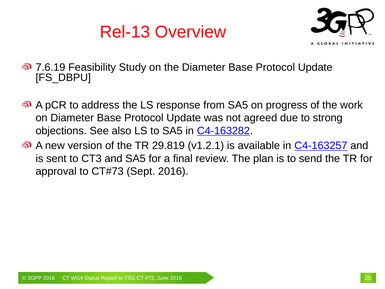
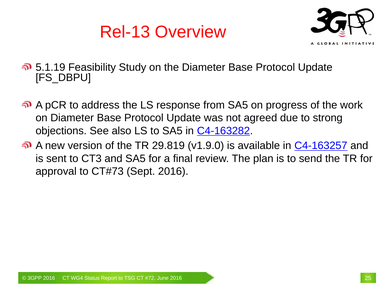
7.6.19: 7.6.19 -> 5.1.19
v1.2.1: v1.2.1 -> v1.9.0
